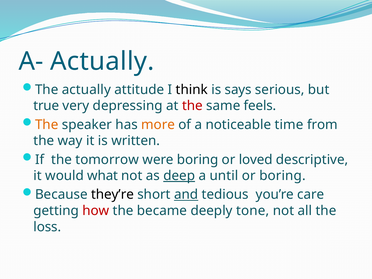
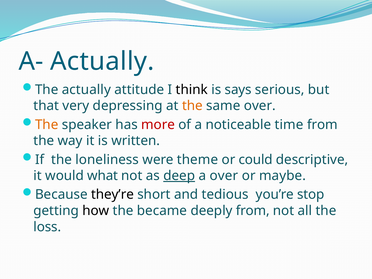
true: true -> that
the at (192, 106) colour: red -> orange
same feels: feels -> over
more colour: orange -> red
tomorrow: tomorrow -> loneliness
were boring: boring -> theme
loved: loved -> could
a until: until -> over
or boring: boring -> maybe
and underline: present -> none
care: care -> stop
how colour: red -> black
deeply tone: tone -> from
